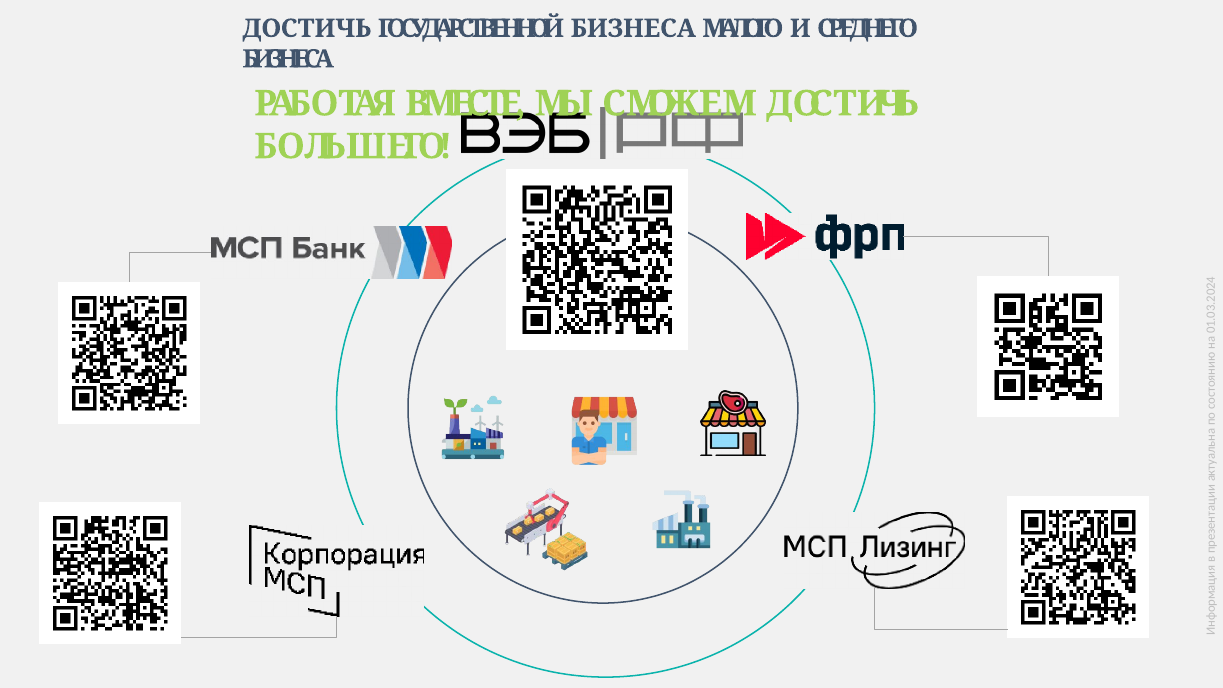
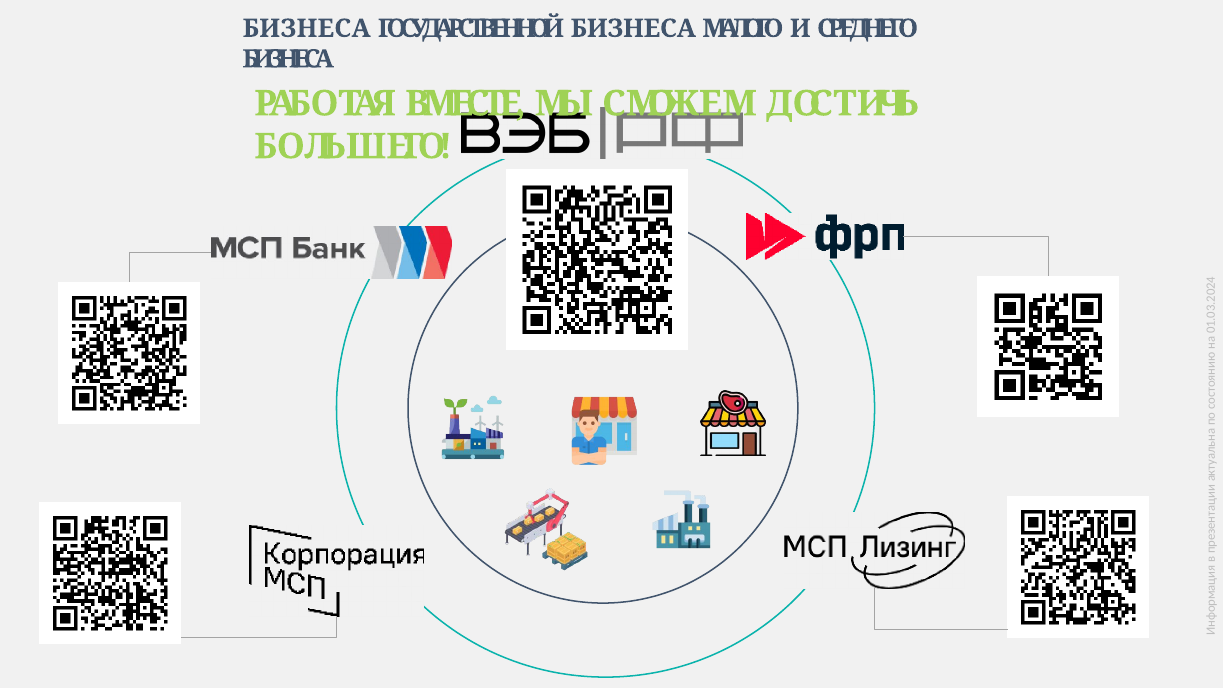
ДОСТИЧЬ at (307, 28): ДОСТИЧЬ -> БИЗНЕСА
